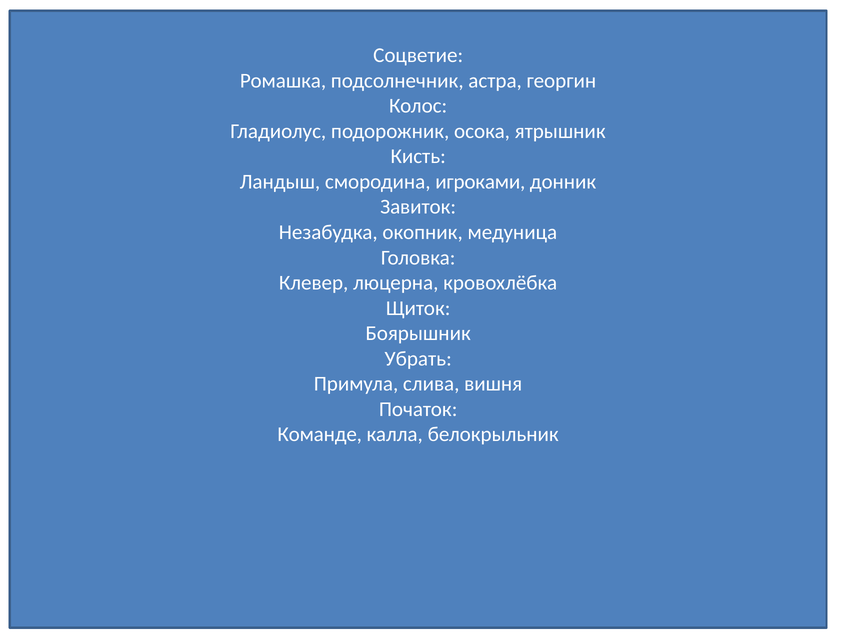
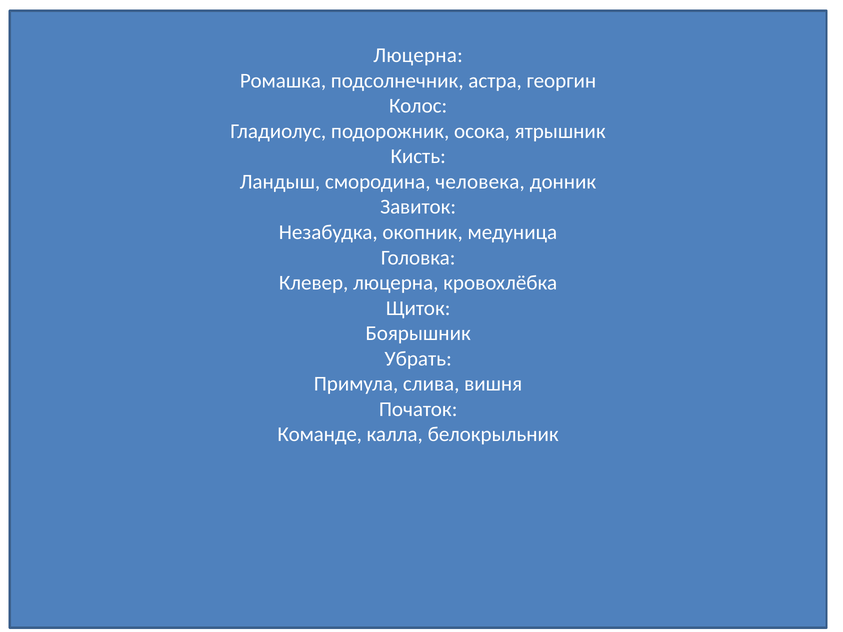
Соцветие at (418, 55): Соцветие -> Люцерна
игроками: игроками -> человека
